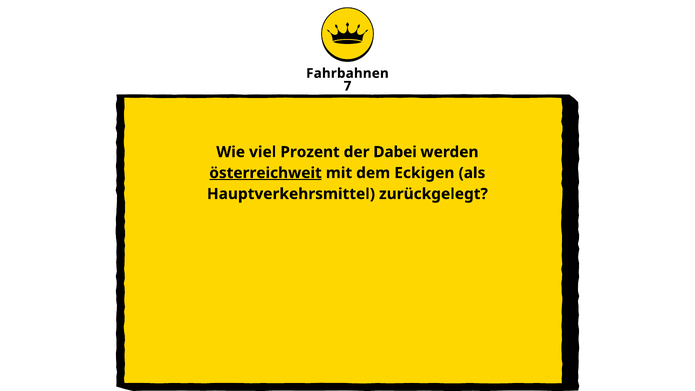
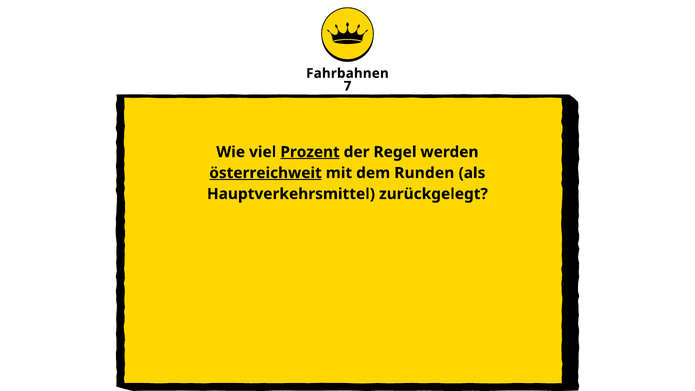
Prozent underline: none -> present
Dabei: Dabei -> Regel
Eckigen: Eckigen -> Runden
